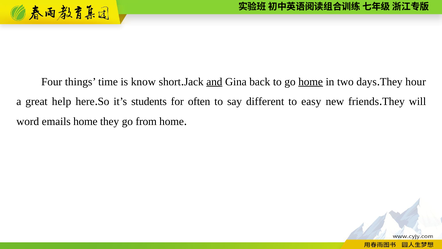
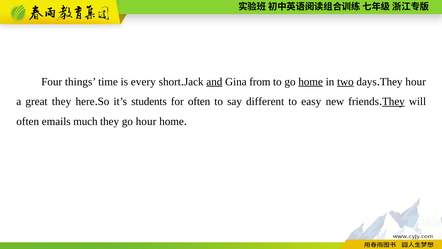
know: know -> every
back: back -> from
two underline: none -> present
great help: help -> they
They at (393, 101) underline: none -> present
word at (28, 121): word -> often
emails home: home -> much
go from: from -> hour
